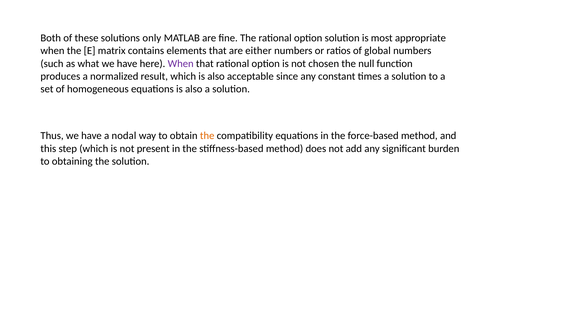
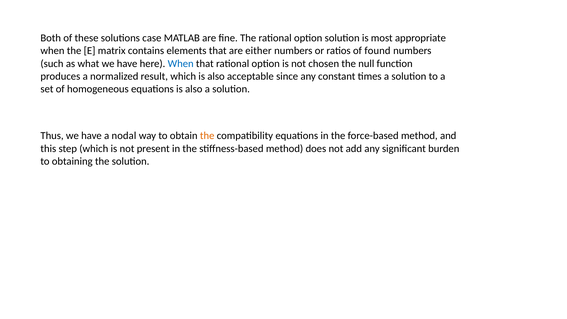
only: only -> case
global: global -> found
When at (181, 64) colour: purple -> blue
